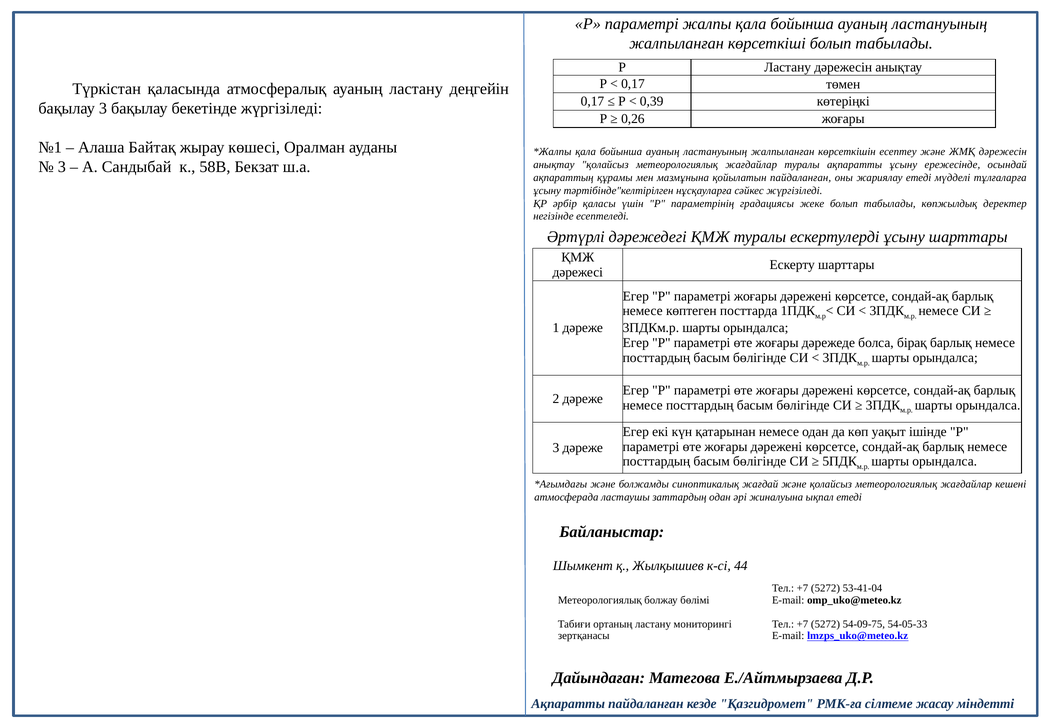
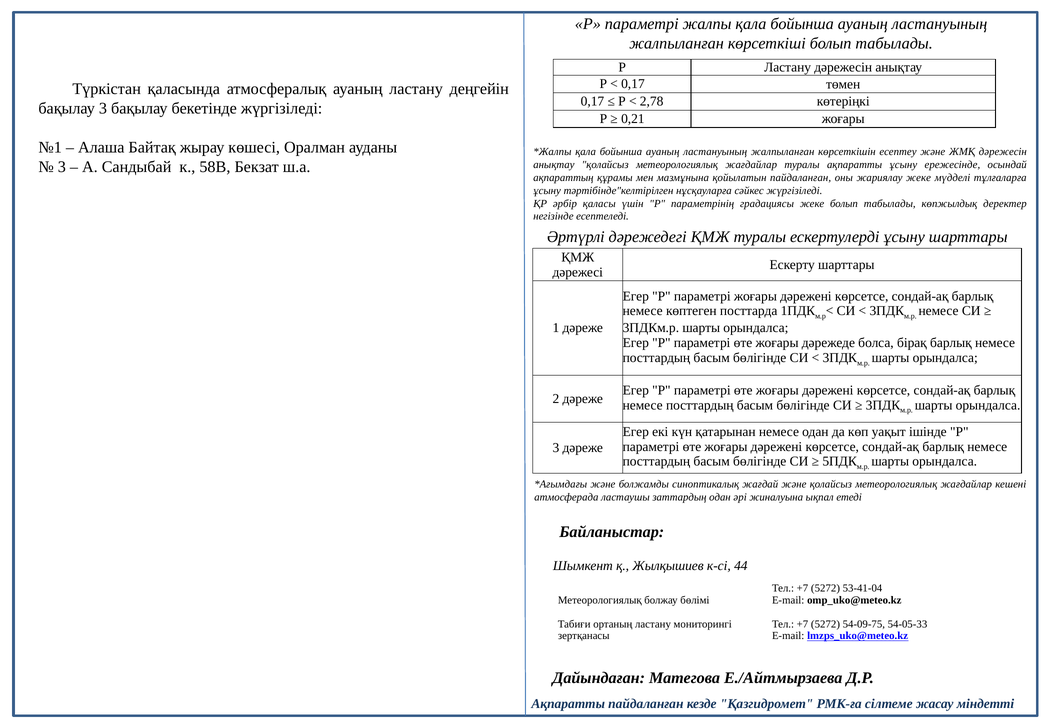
0,39: 0,39 -> 2,78
0,26: 0,26 -> 0,21
жариялау етеді: етеді -> жеке
